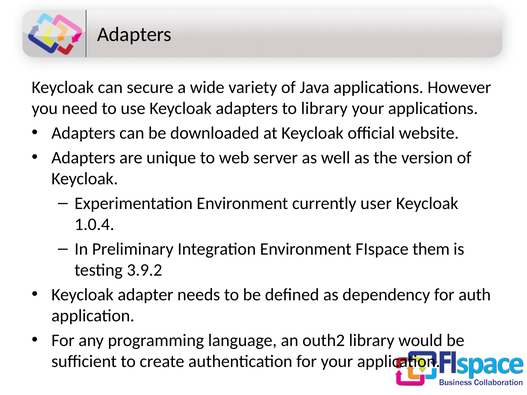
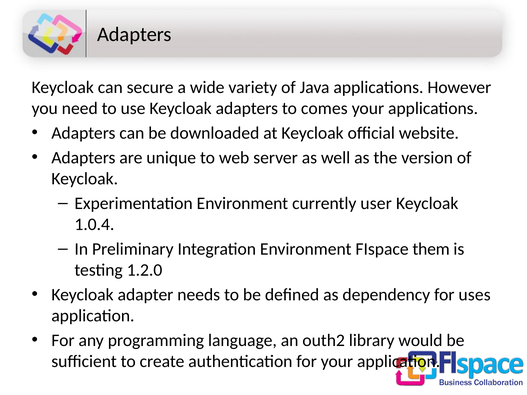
to library: library -> comes
3.9.2: 3.9.2 -> 1.2.0
auth: auth -> uses
